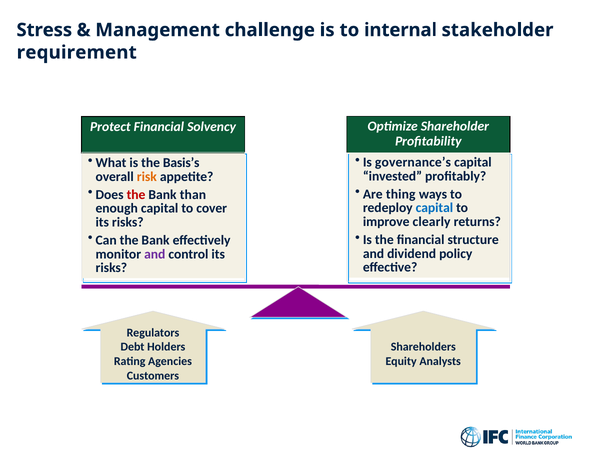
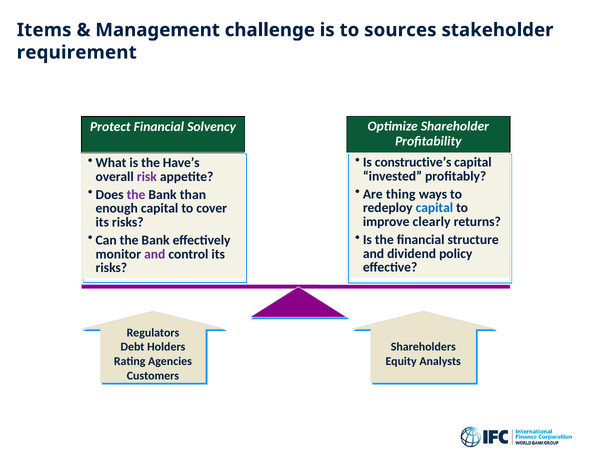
Stress: Stress -> Items
internal: internal -> sources
governance’s: governance’s -> constructive’s
Basis’s: Basis’s -> Have’s
risk colour: orange -> purple
the at (136, 195) colour: red -> purple
